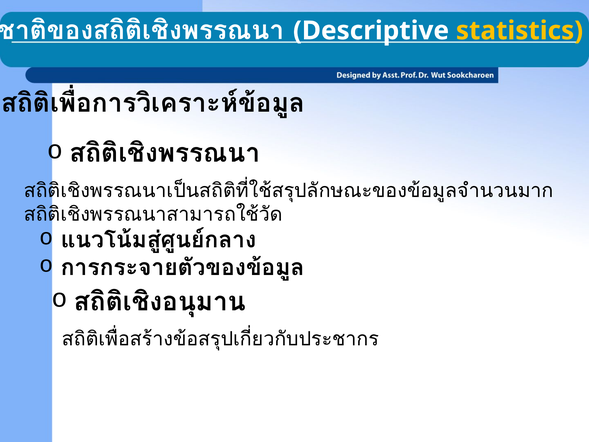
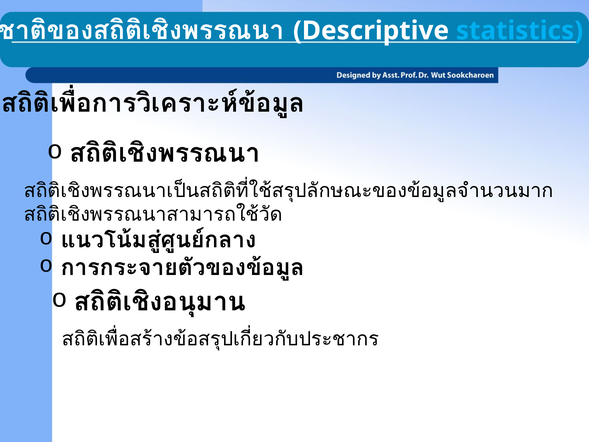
statistics colour: yellow -> light blue
